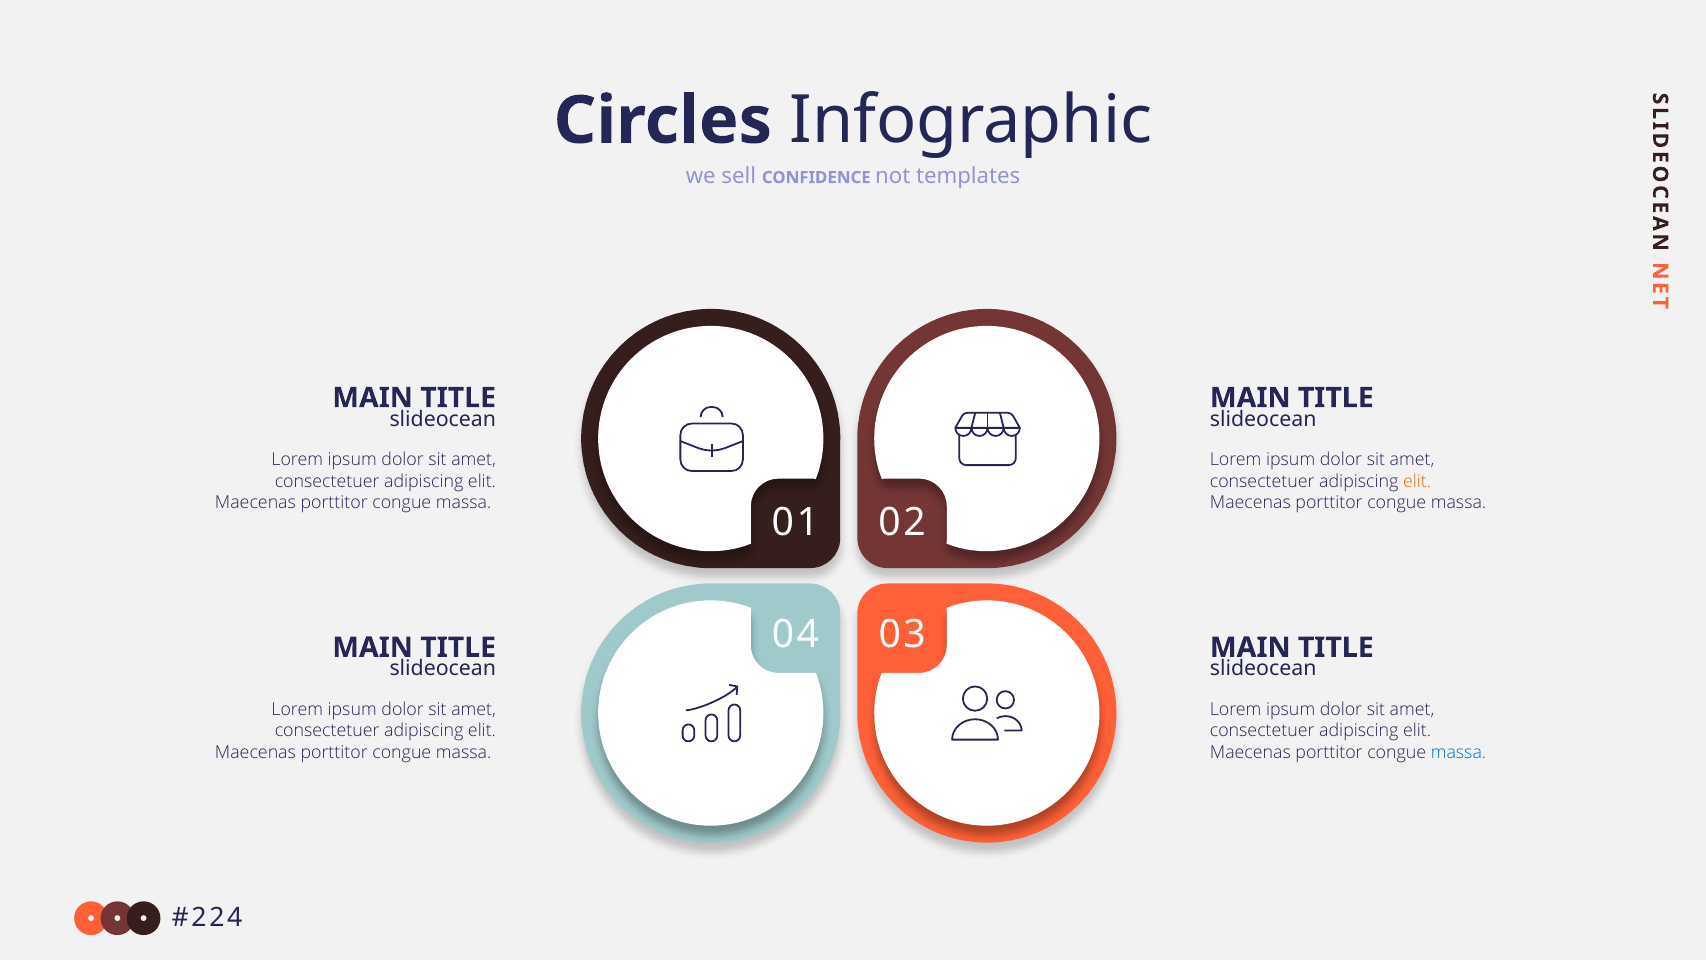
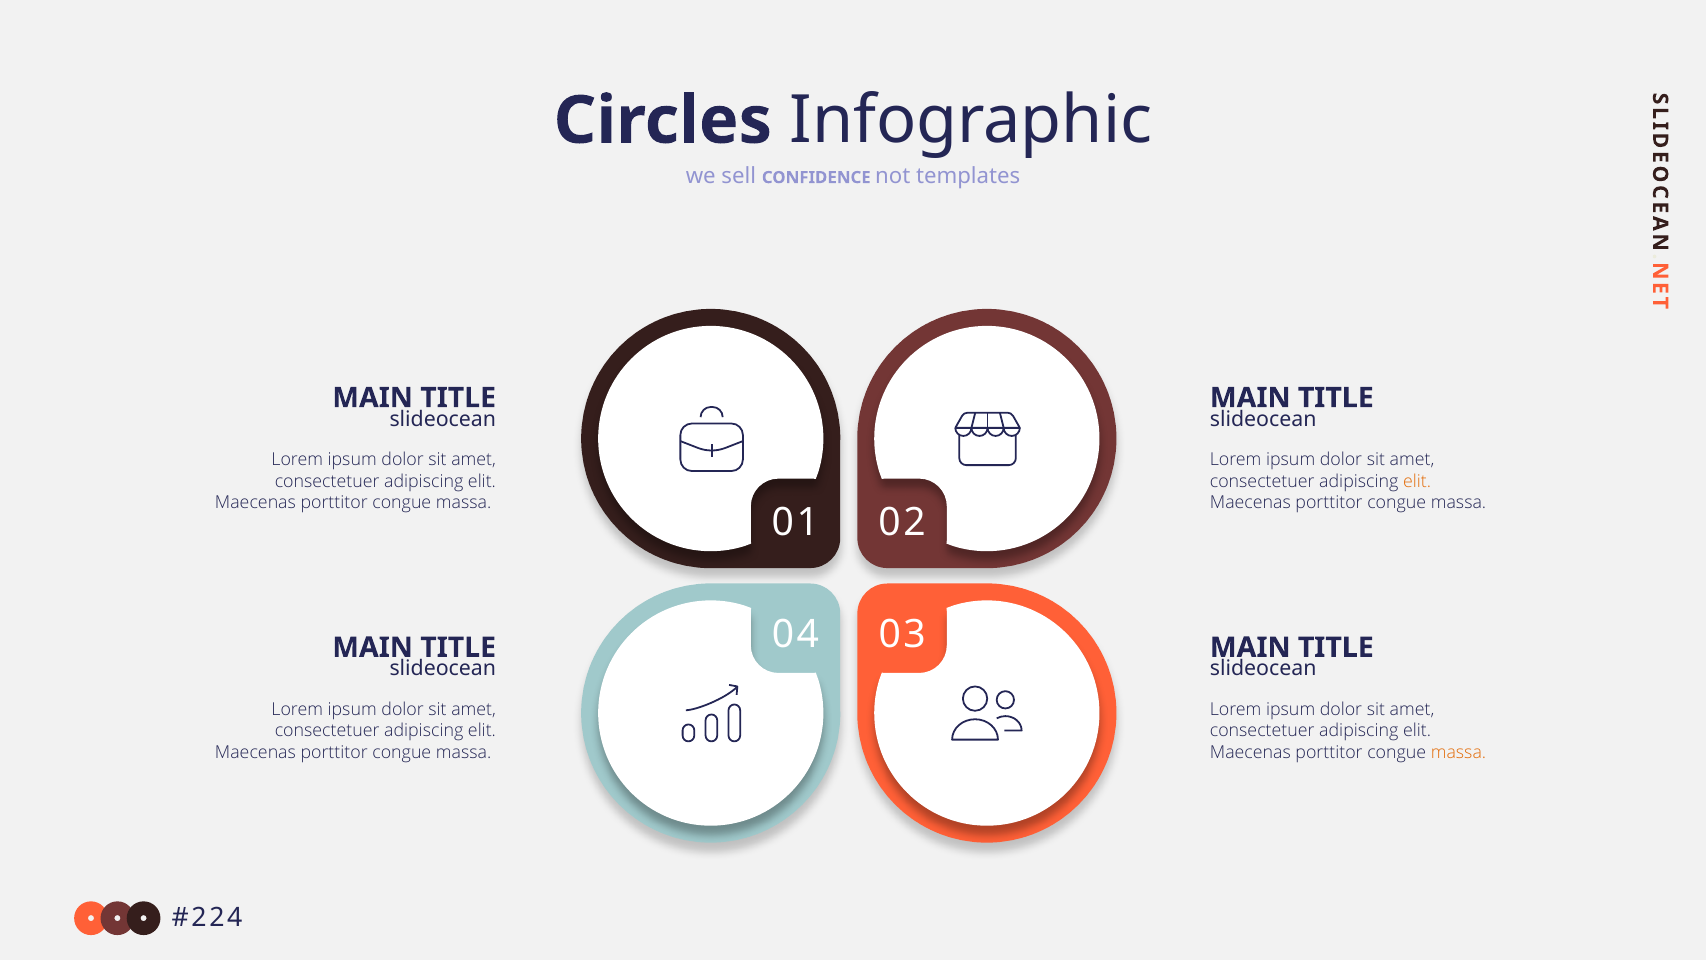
massa at (1458, 752) colour: blue -> orange
